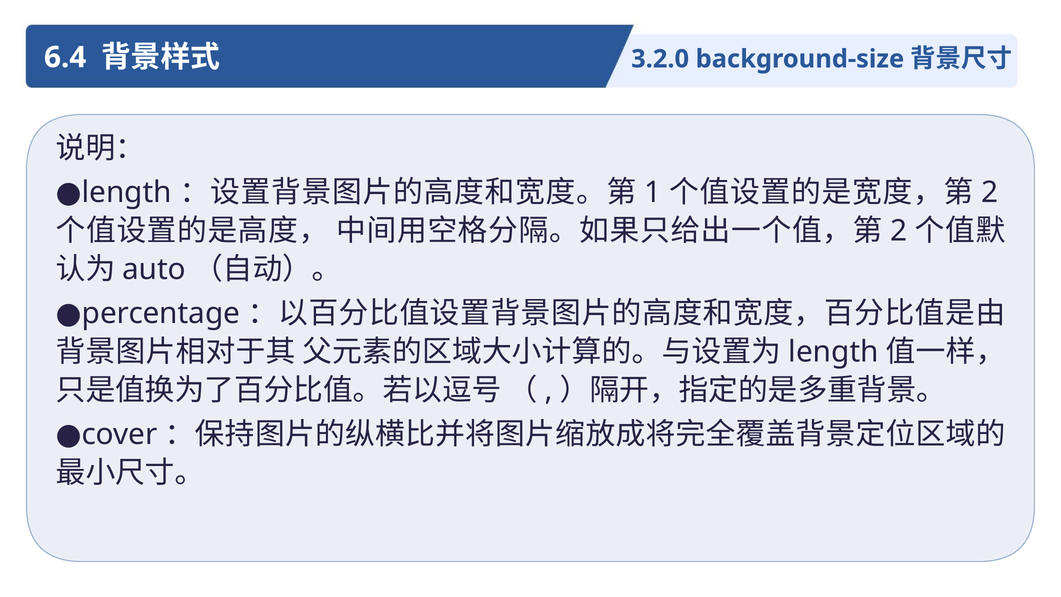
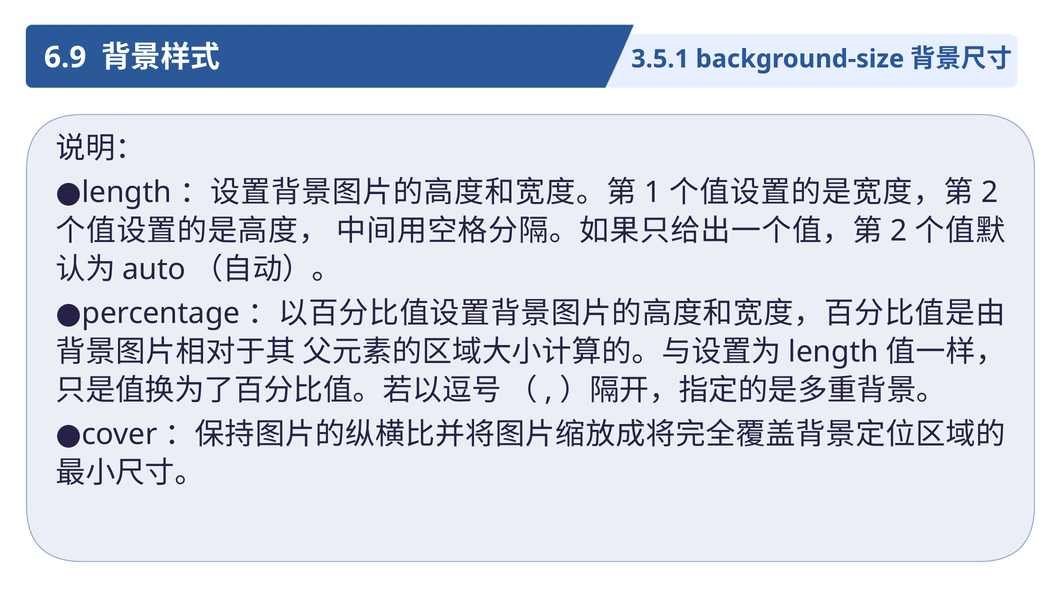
6.4: 6.4 -> 6.9
3.2.0: 3.2.0 -> 3.5.1
